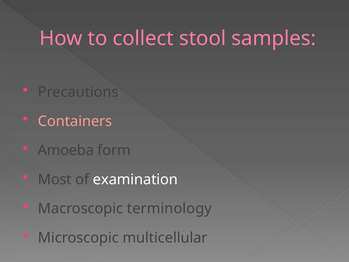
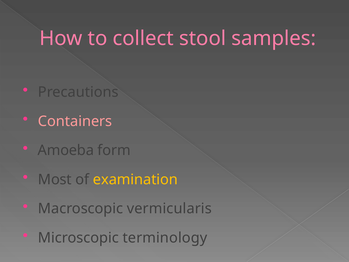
examination colour: white -> yellow
terminology: terminology -> vermicularis
multicellular: multicellular -> terminology
